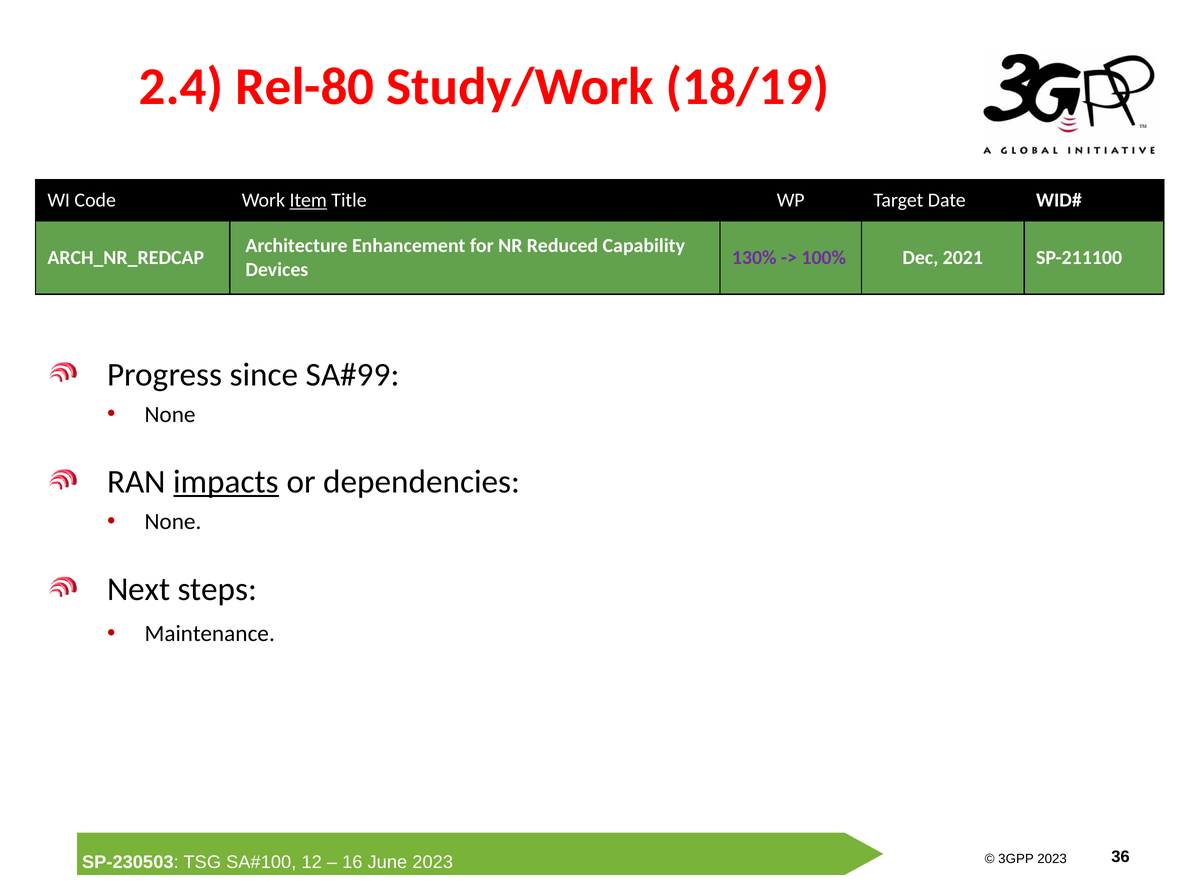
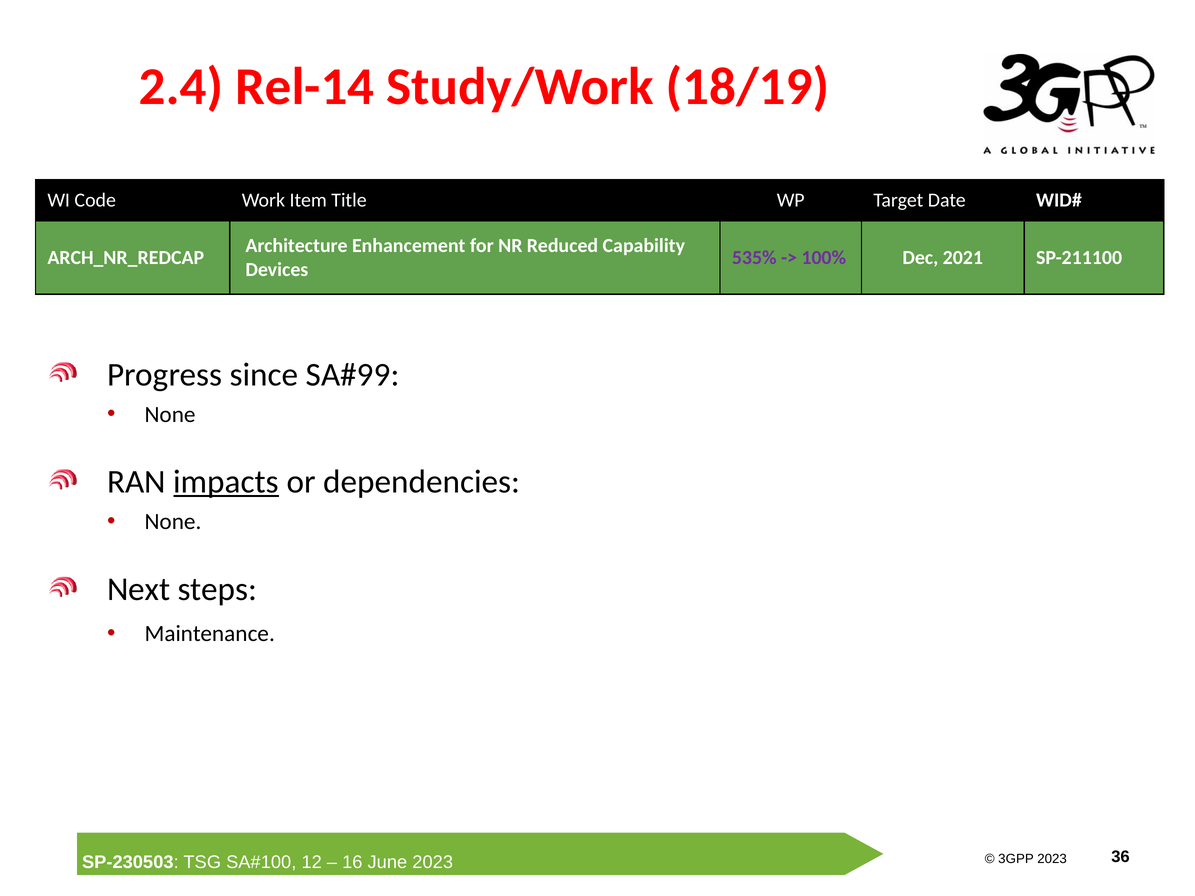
Rel-80: Rel-80 -> Rel-14
Item underline: present -> none
130%: 130% -> 535%
